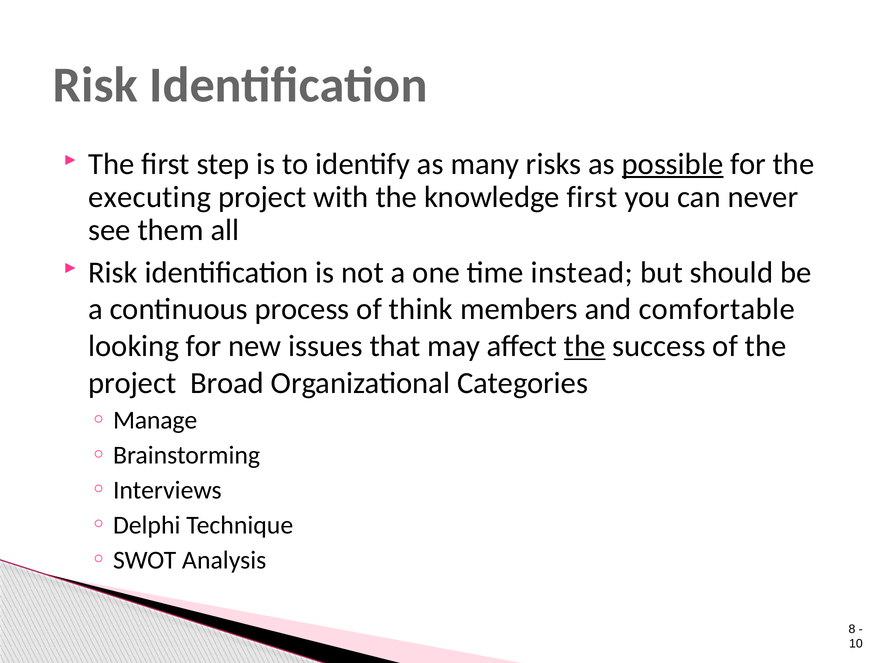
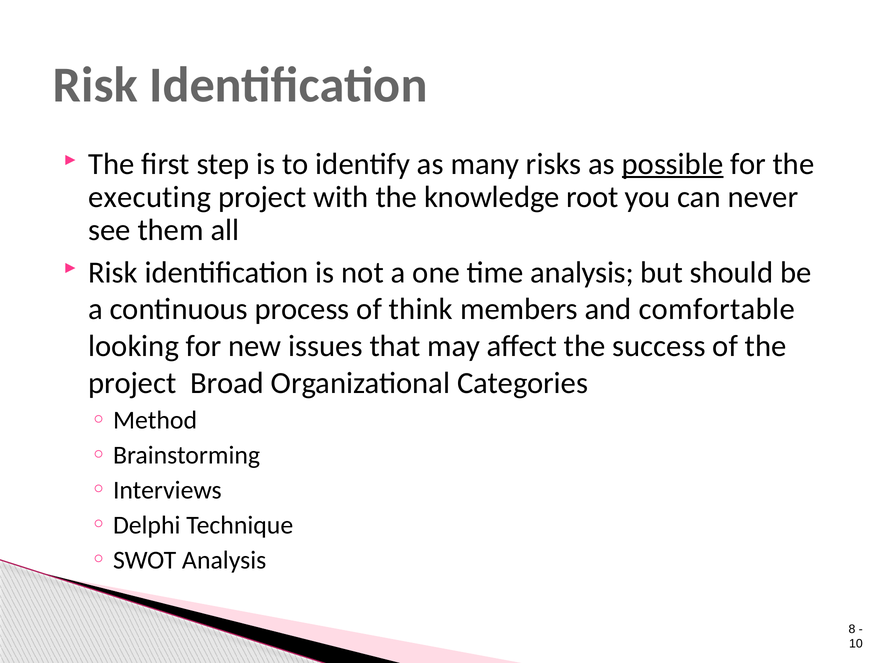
knowledge first: first -> root
time instead: instead -> analysis
the at (585, 346) underline: present -> none
Manage: Manage -> Method
